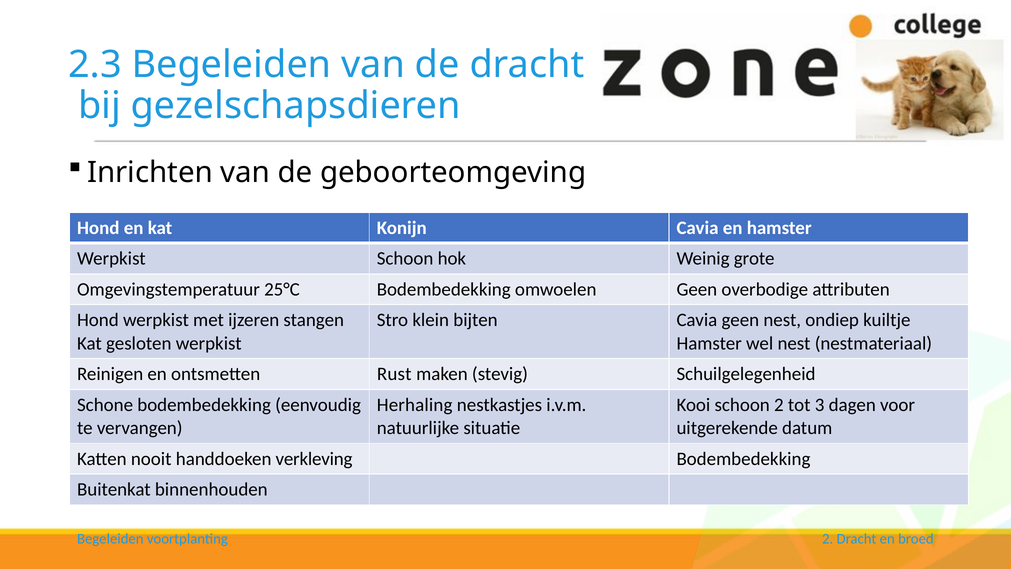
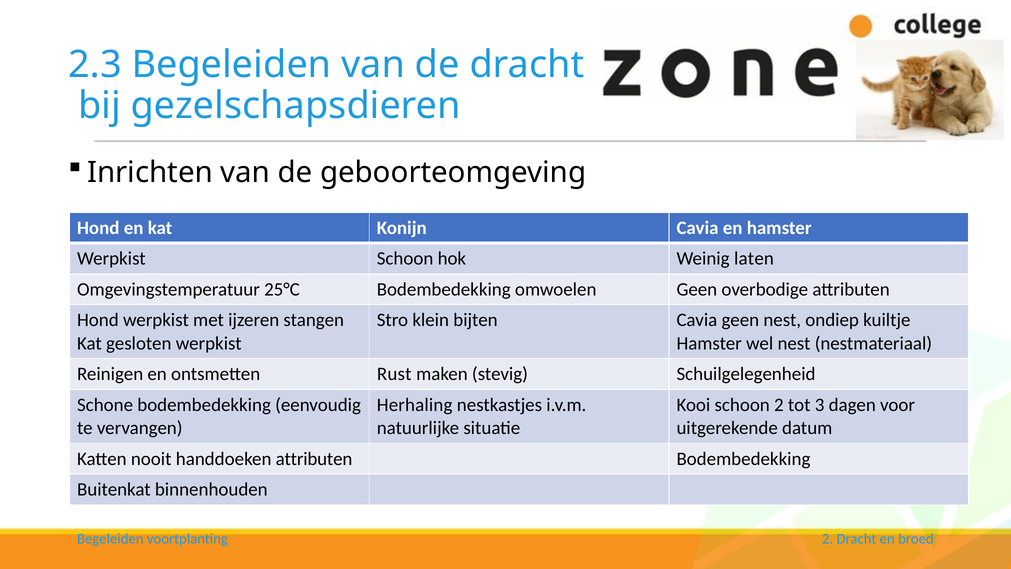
grote: grote -> laten
handdoeken verkleving: verkleving -> attributen
